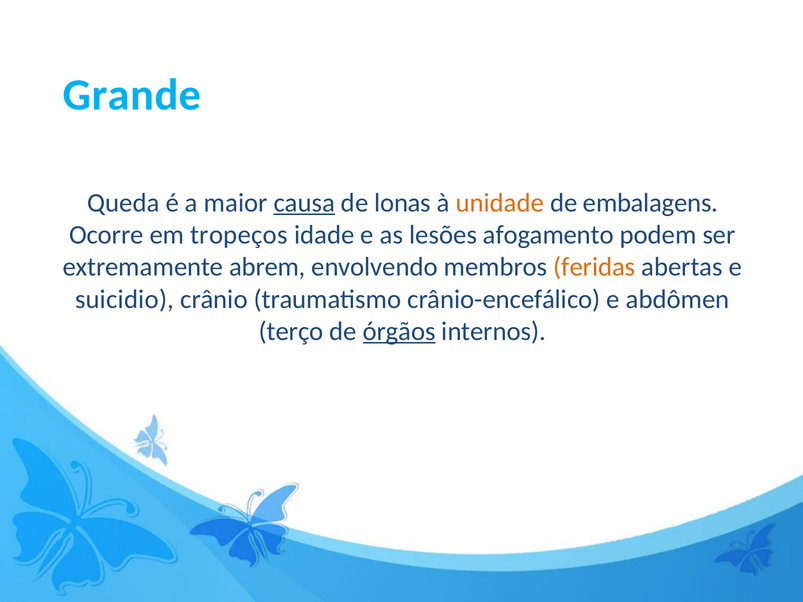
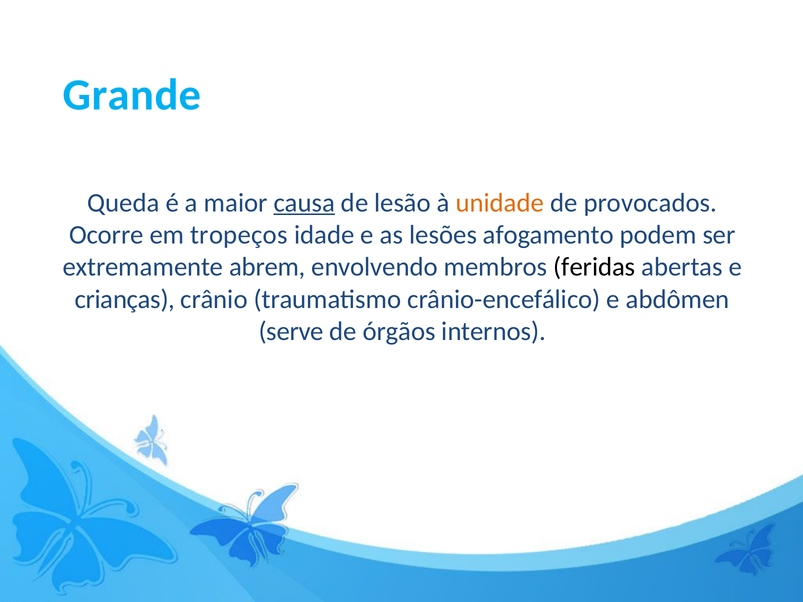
lonas: lonas -> lesão
embalagens: embalagens -> provocados
feridas colour: orange -> black
suicidio: suicidio -> crianças
terço: terço -> serve
órgãos underline: present -> none
